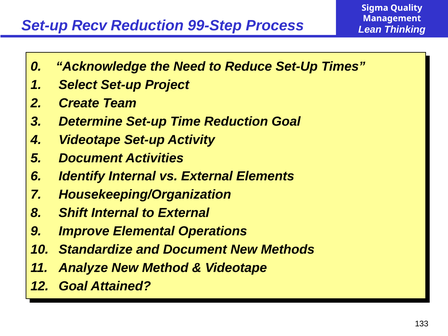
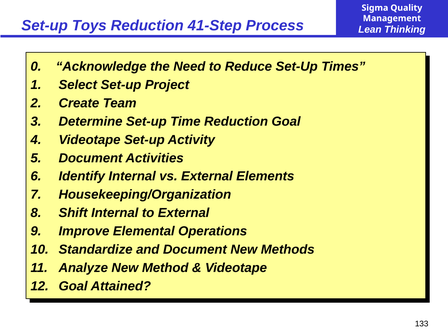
Recv: Recv -> Toys
99-Step: 99-Step -> 41-Step
